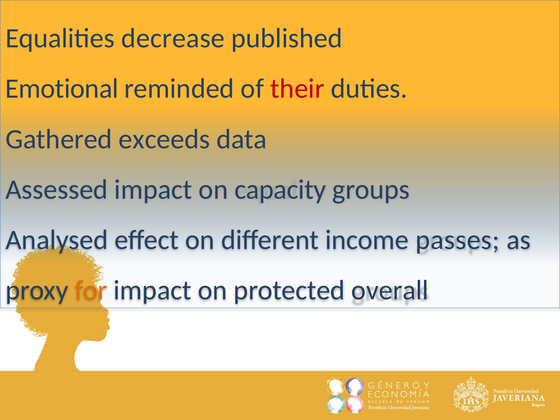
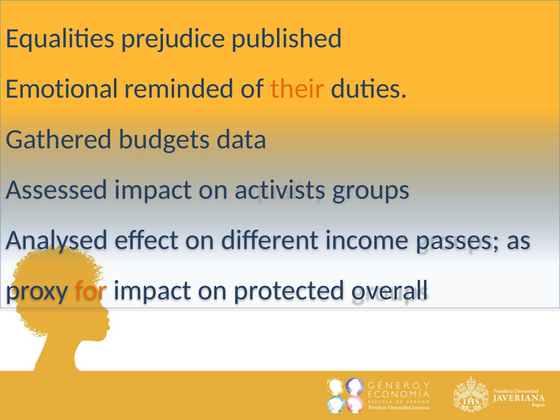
decrease: decrease -> prejudice
their colour: red -> orange
exceeds: exceeds -> budgets
capacity: capacity -> activists
